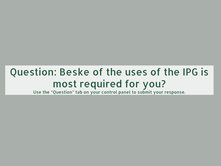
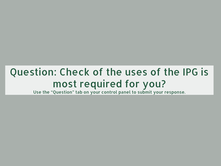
Beske: Beske -> Check
